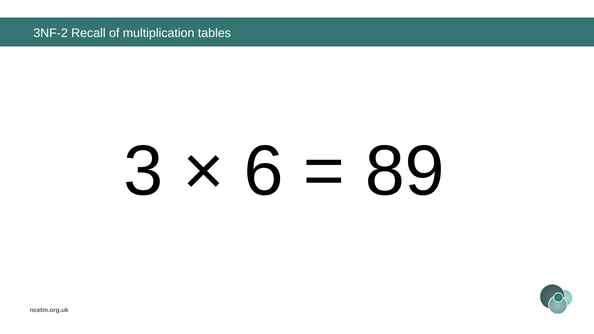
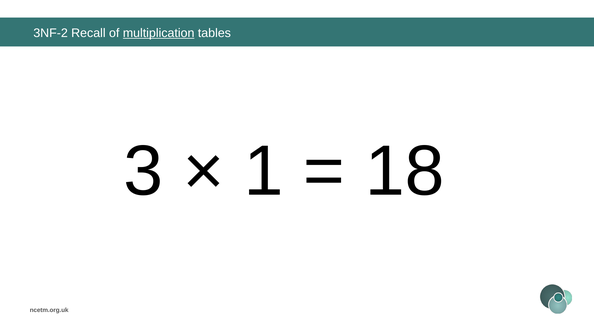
multiplication underline: none -> present
6: 6 -> 1
89: 89 -> 18
